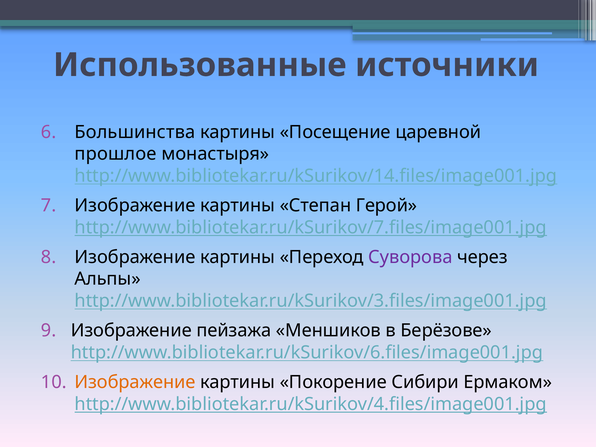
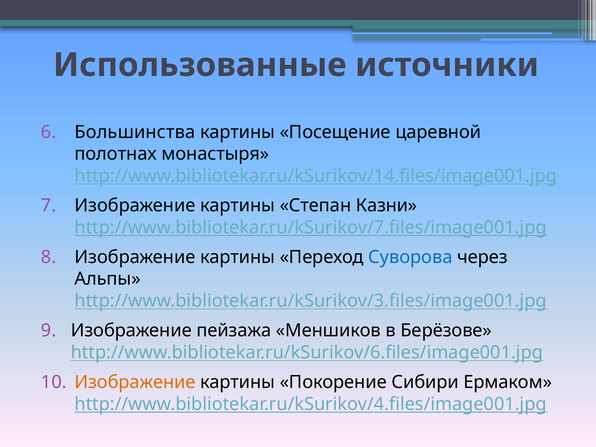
прошлое: прошлое -> полотнах
Герой: Герой -> Казни
Суворова colour: purple -> blue
